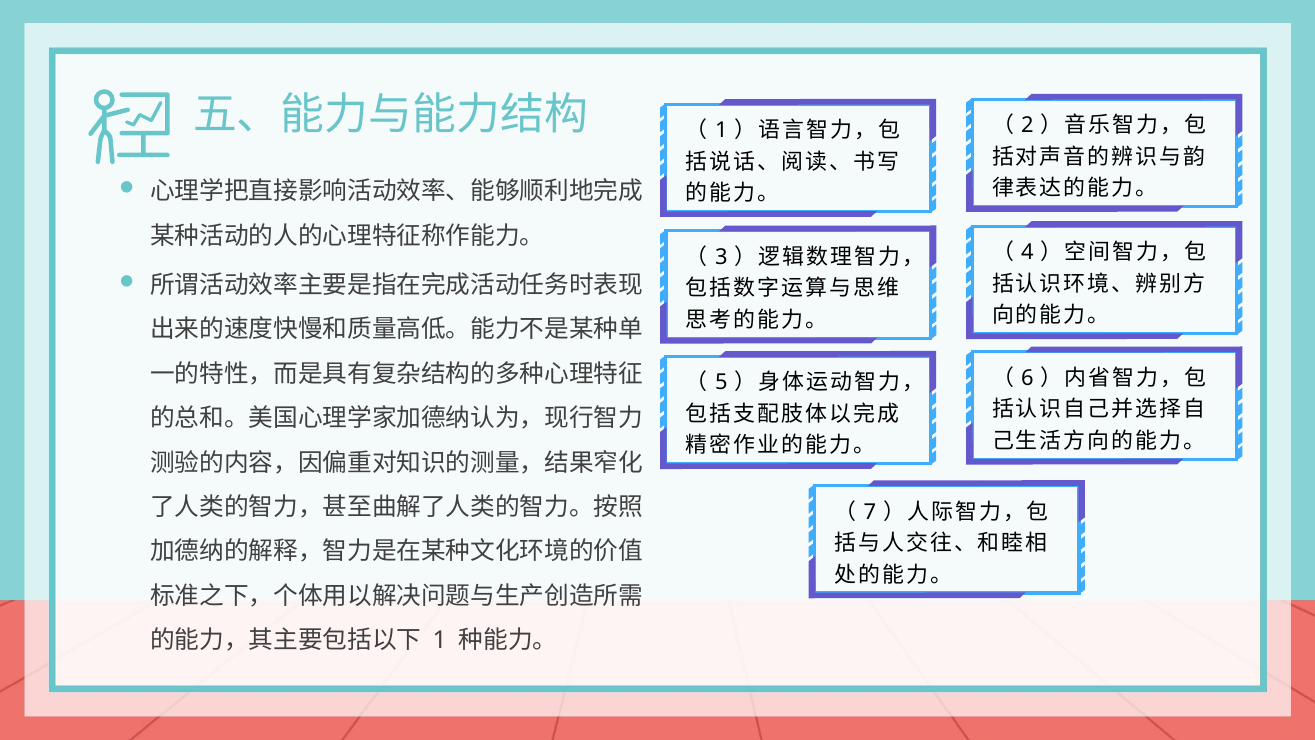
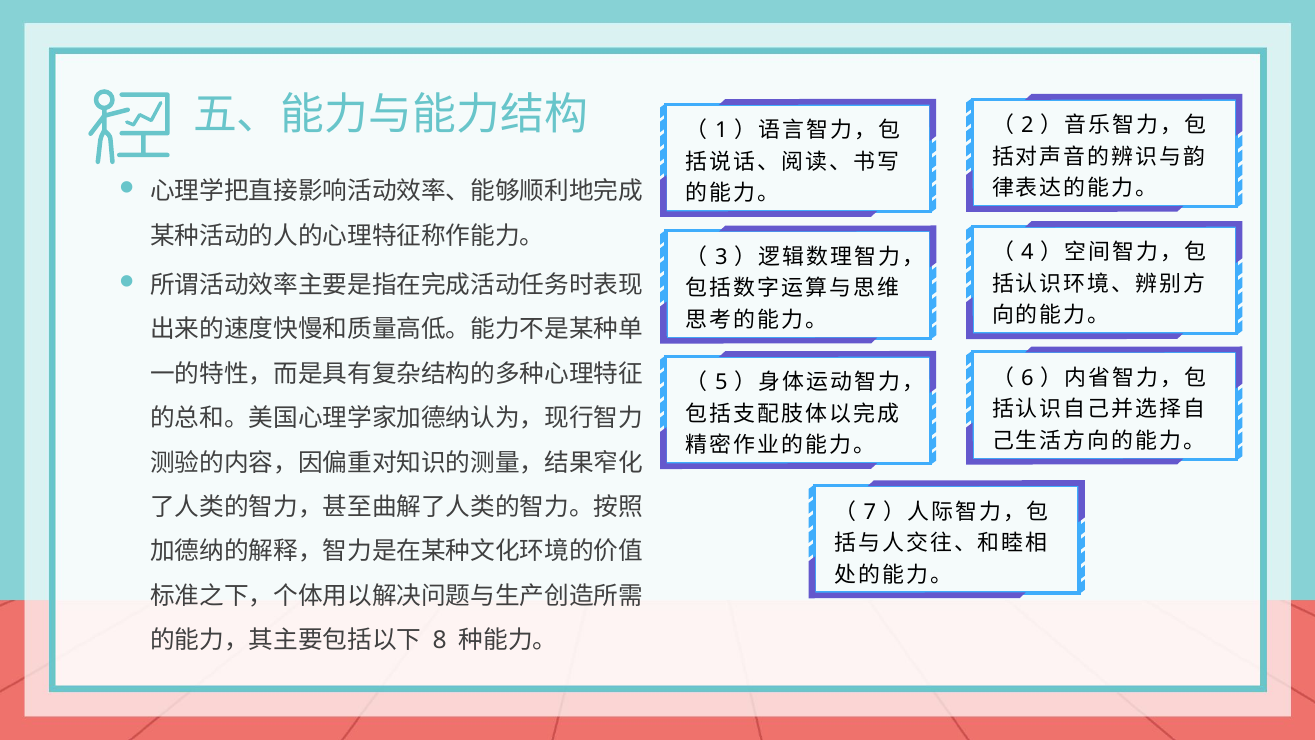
1 at (440, 640): 1 -> 8
